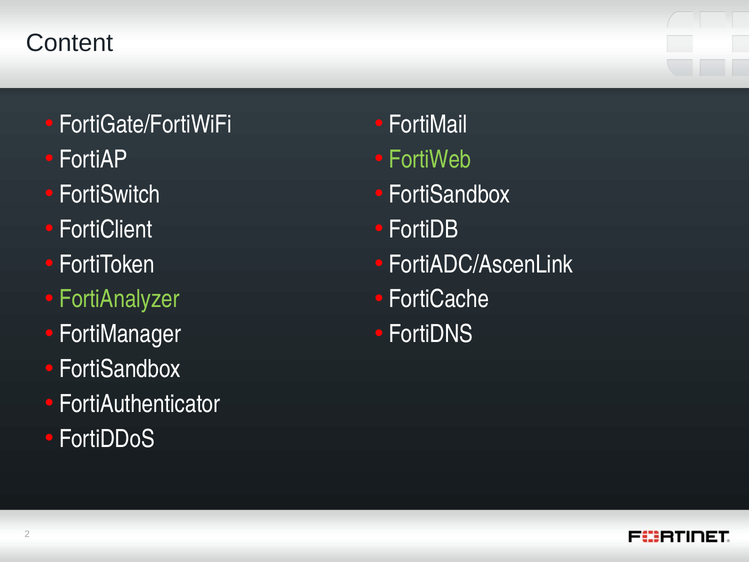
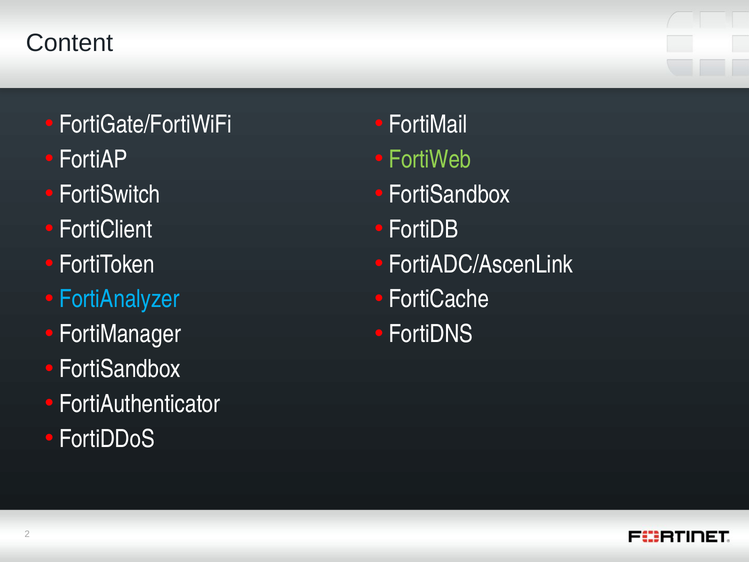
FortiAnalyzer colour: light green -> light blue
